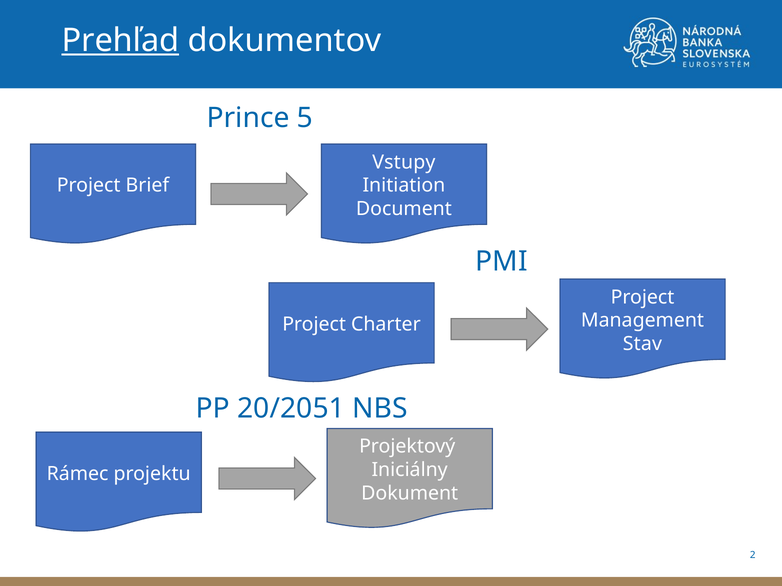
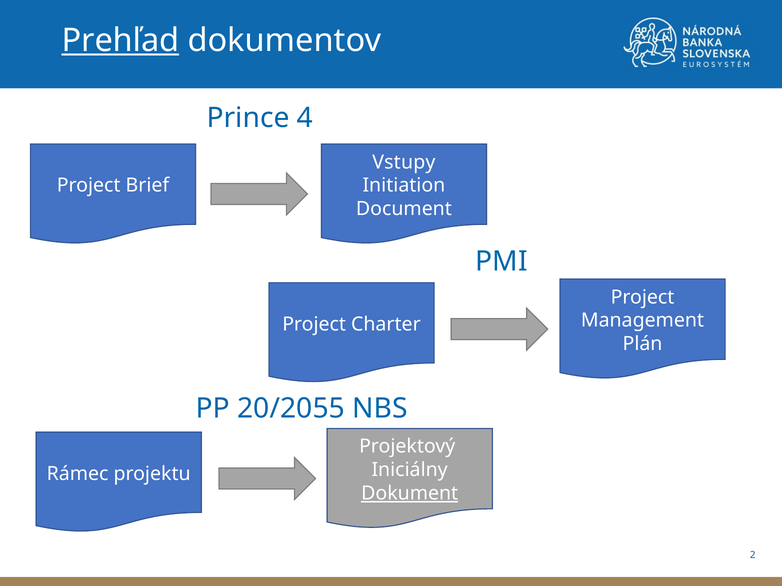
5: 5 -> 4
Stav: Stav -> Plán
20/2051: 20/2051 -> 20/2055
Dokument underline: none -> present
